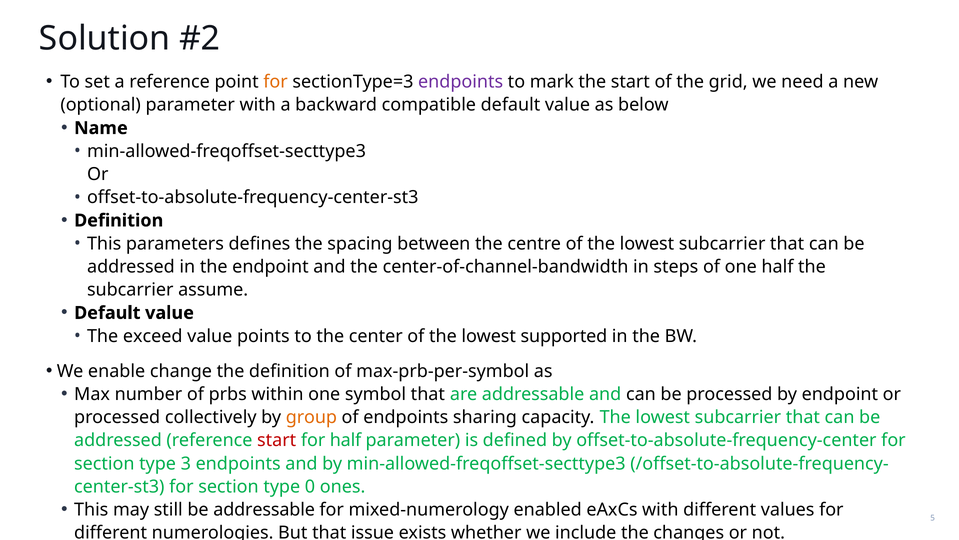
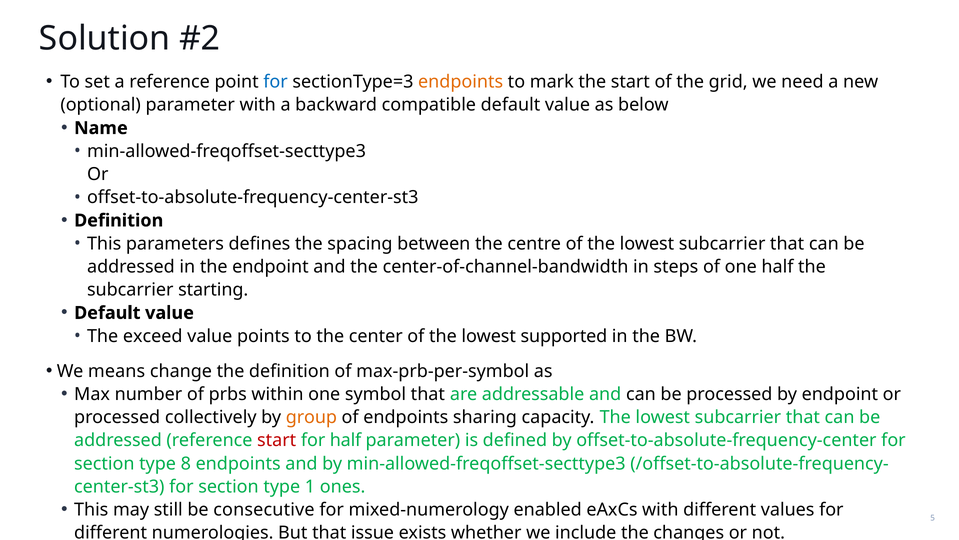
for at (276, 82) colour: orange -> blue
endpoints at (461, 82) colour: purple -> orange
assume: assume -> starting
enable: enable -> means
3: 3 -> 8
0: 0 -> 1
be addressable: addressable -> consecutive
